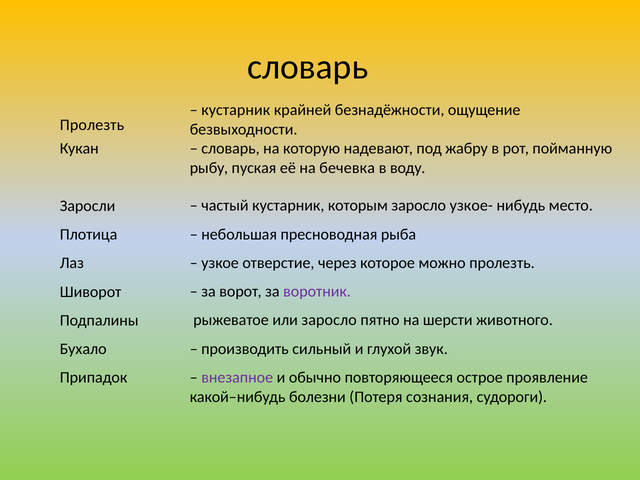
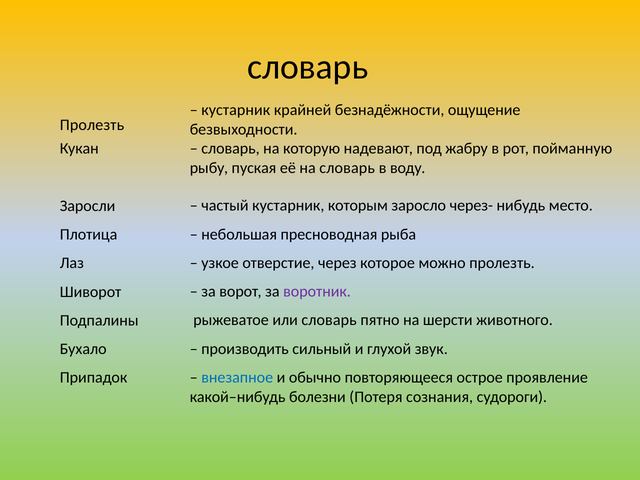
на бечевка: бечевка -> словарь
узкое-: узкое- -> через-
или заросло: заросло -> словарь
внезапное colour: purple -> blue
